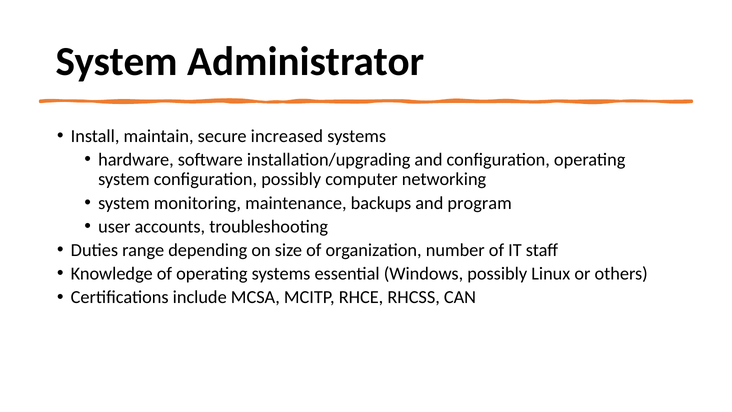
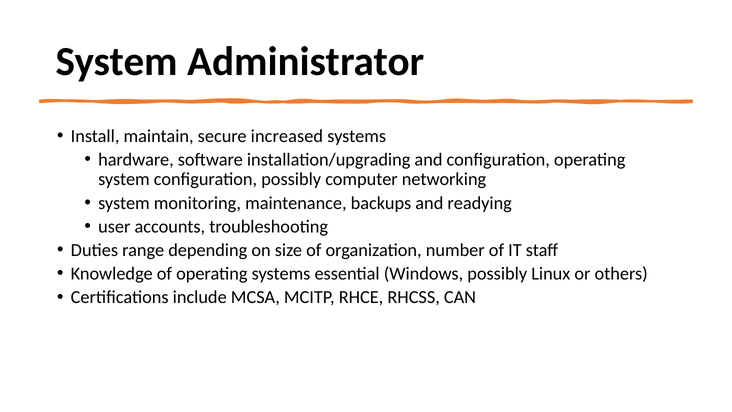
program: program -> readying
